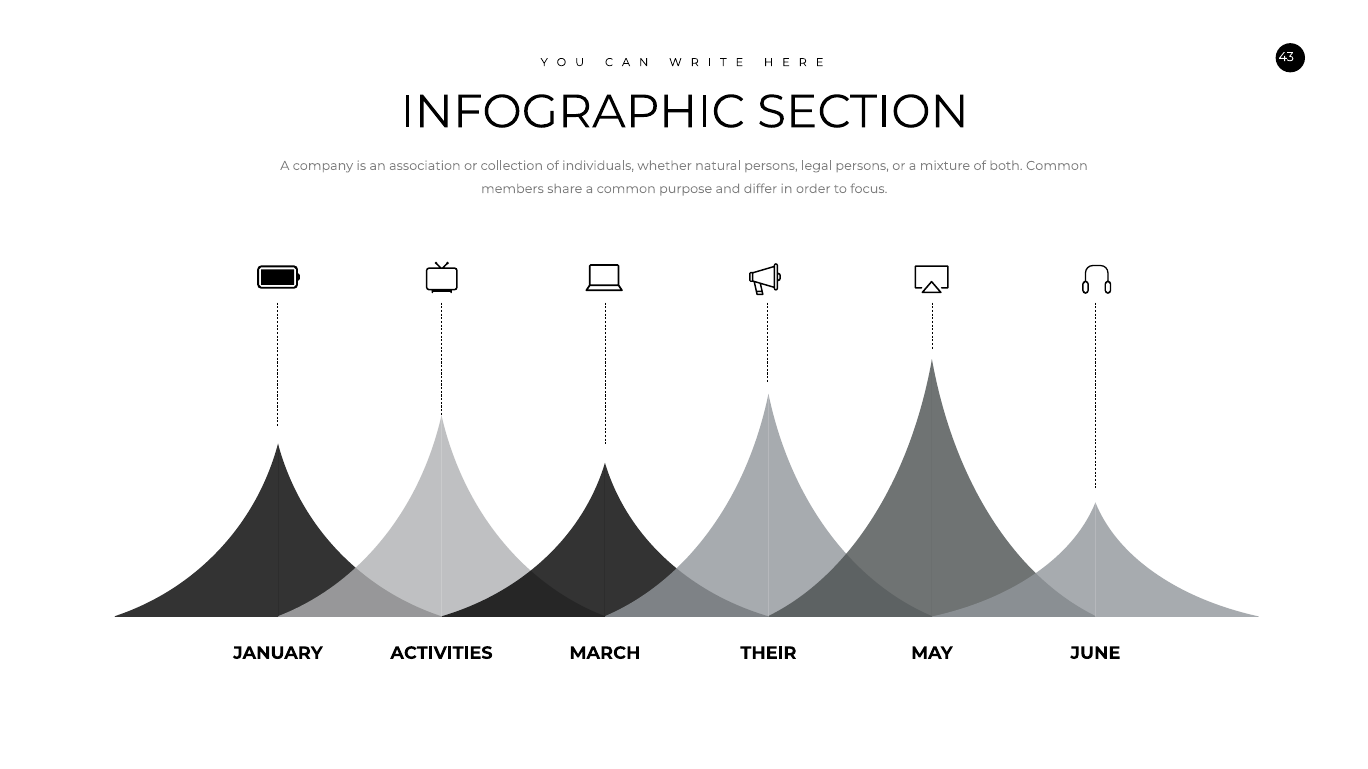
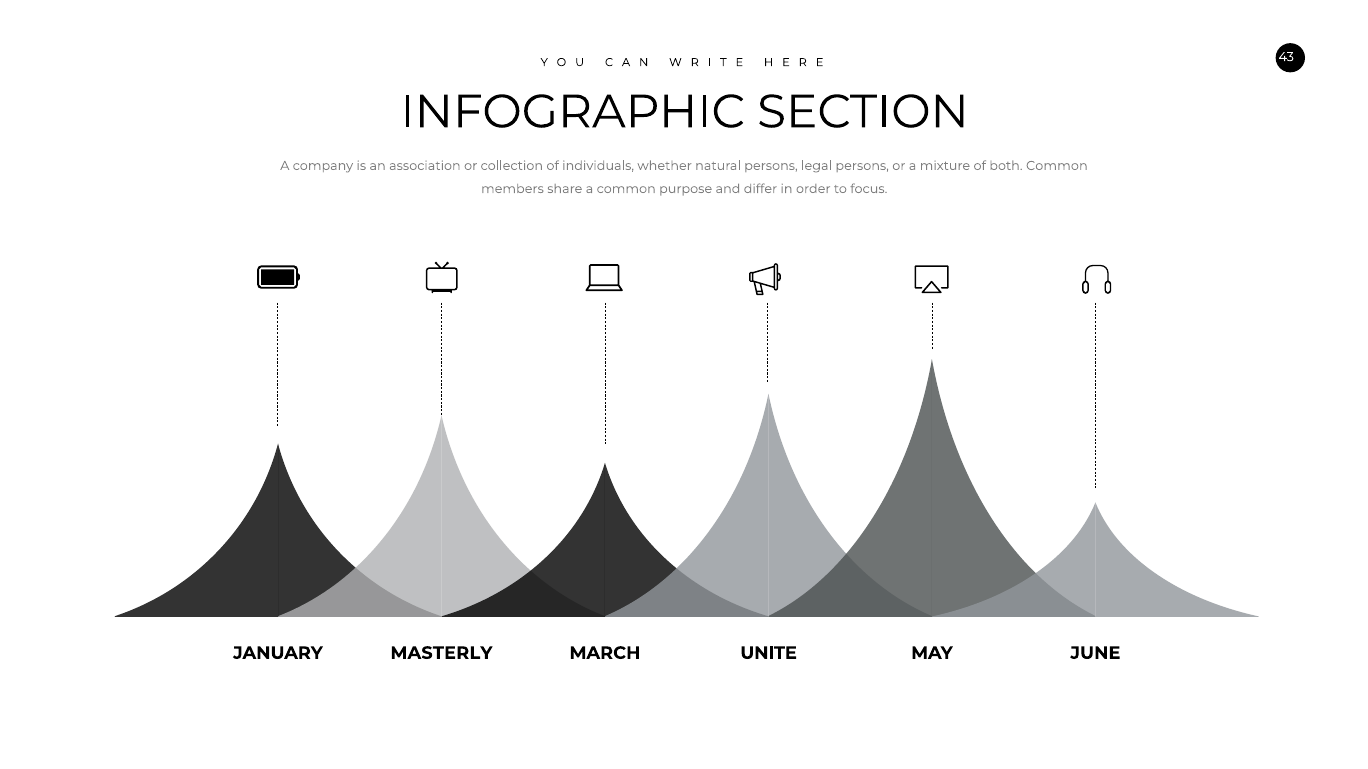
ACTIVITIES: ACTIVITIES -> MASTERLY
THEIR: THEIR -> UNITE
